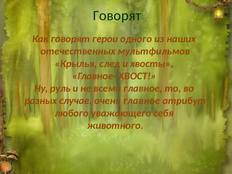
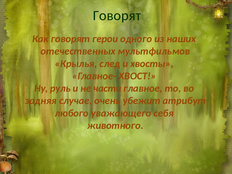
всеми: всеми -> части
разных: разных -> задняя
очень главное: главное -> убежит
